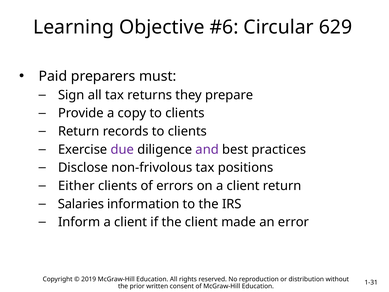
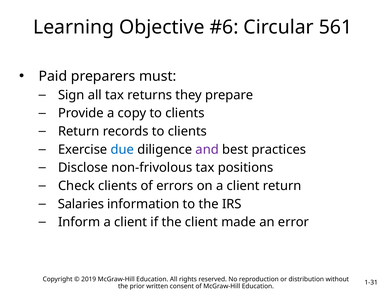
629: 629 -> 561
due colour: purple -> blue
Either: Either -> Check
